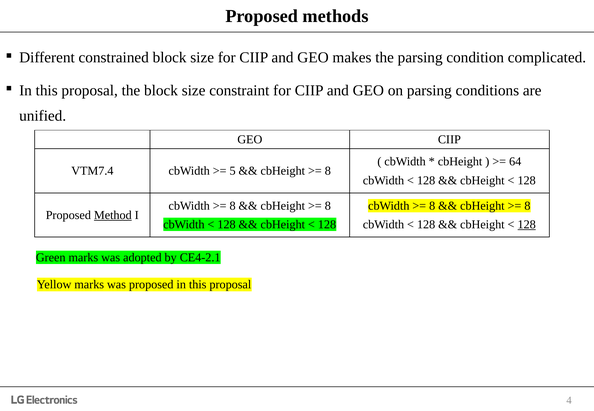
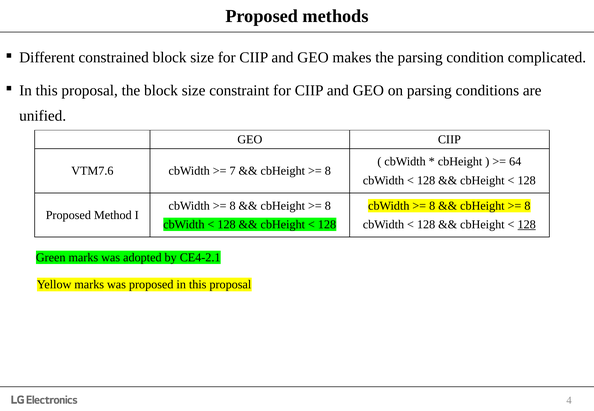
VTM7.4: VTM7.4 -> VTM7.6
5: 5 -> 7
Method underline: present -> none
